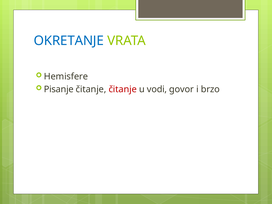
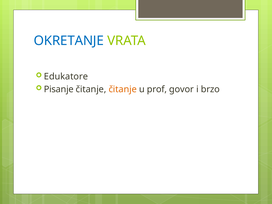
Hemisfere: Hemisfere -> Edukatore
čitanje at (123, 89) colour: red -> orange
vodi: vodi -> prof
